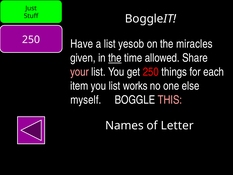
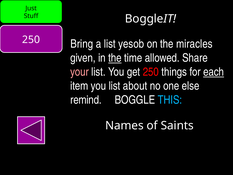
Have: Have -> Bring
each underline: none -> present
works: works -> about
myself: myself -> remind
THIS colour: pink -> light blue
Letter: Letter -> Saints
